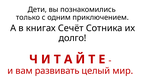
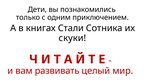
Сечёт: Сечёт -> Стали
долго: долго -> скуки
